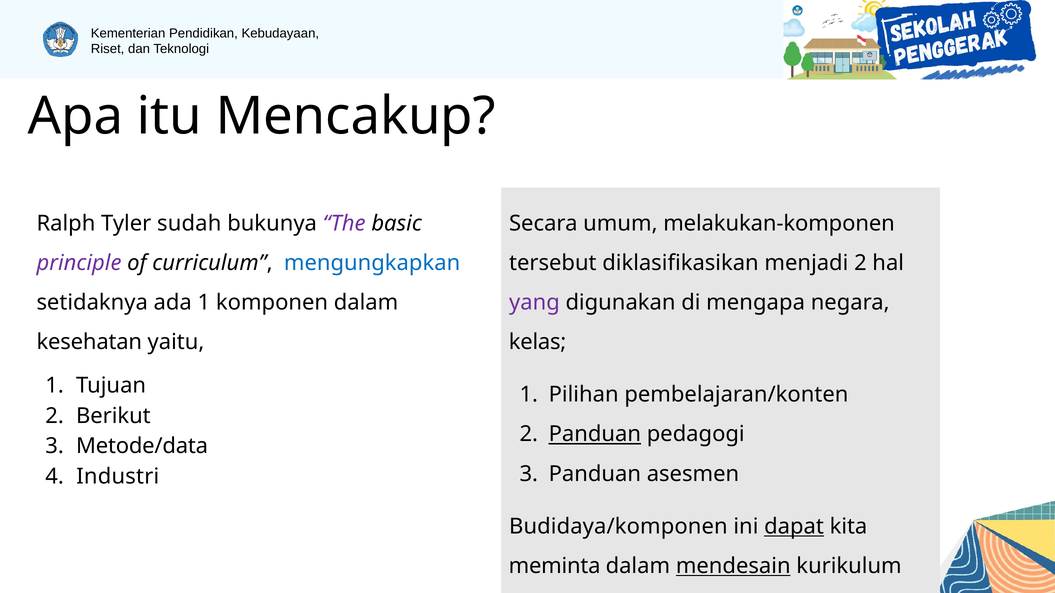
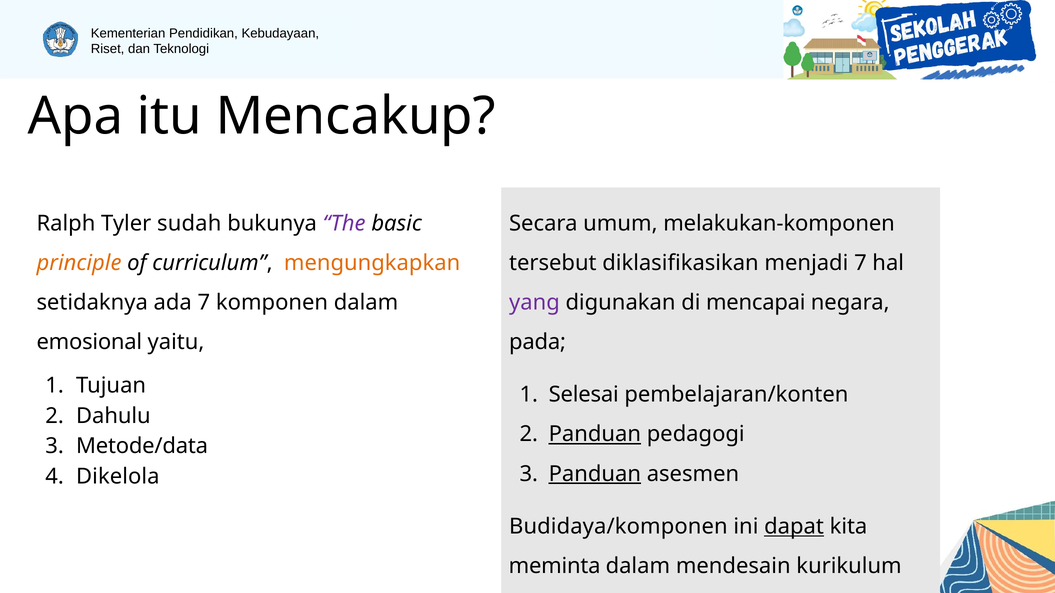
menjadi 2: 2 -> 7
principle colour: purple -> orange
mengungkapkan colour: blue -> orange
mengapa: mengapa -> mencapai
ada 1: 1 -> 7
kelas: kelas -> pada
kesehatan: kesehatan -> emosional
Pilihan: Pilihan -> Selesai
Berikut: Berikut -> Dahulu
Panduan at (595, 474) underline: none -> present
Industri: Industri -> Dikelola
mendesain underline: present -> none
